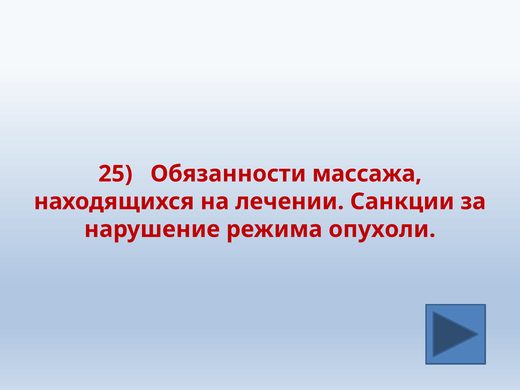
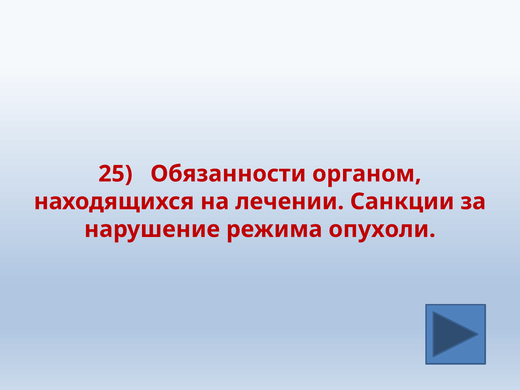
массажа: массажа -> органом
